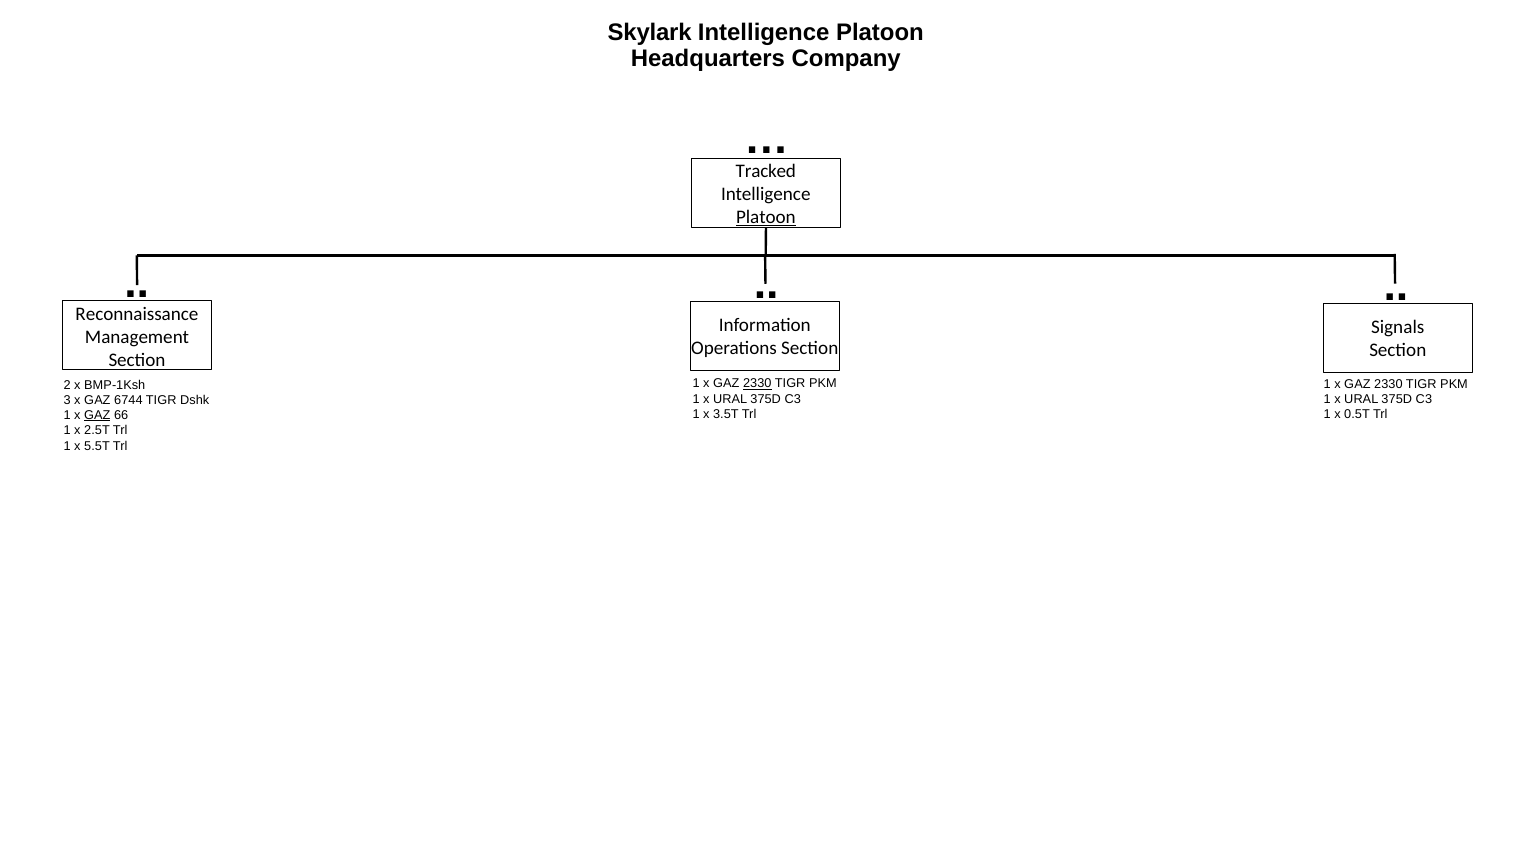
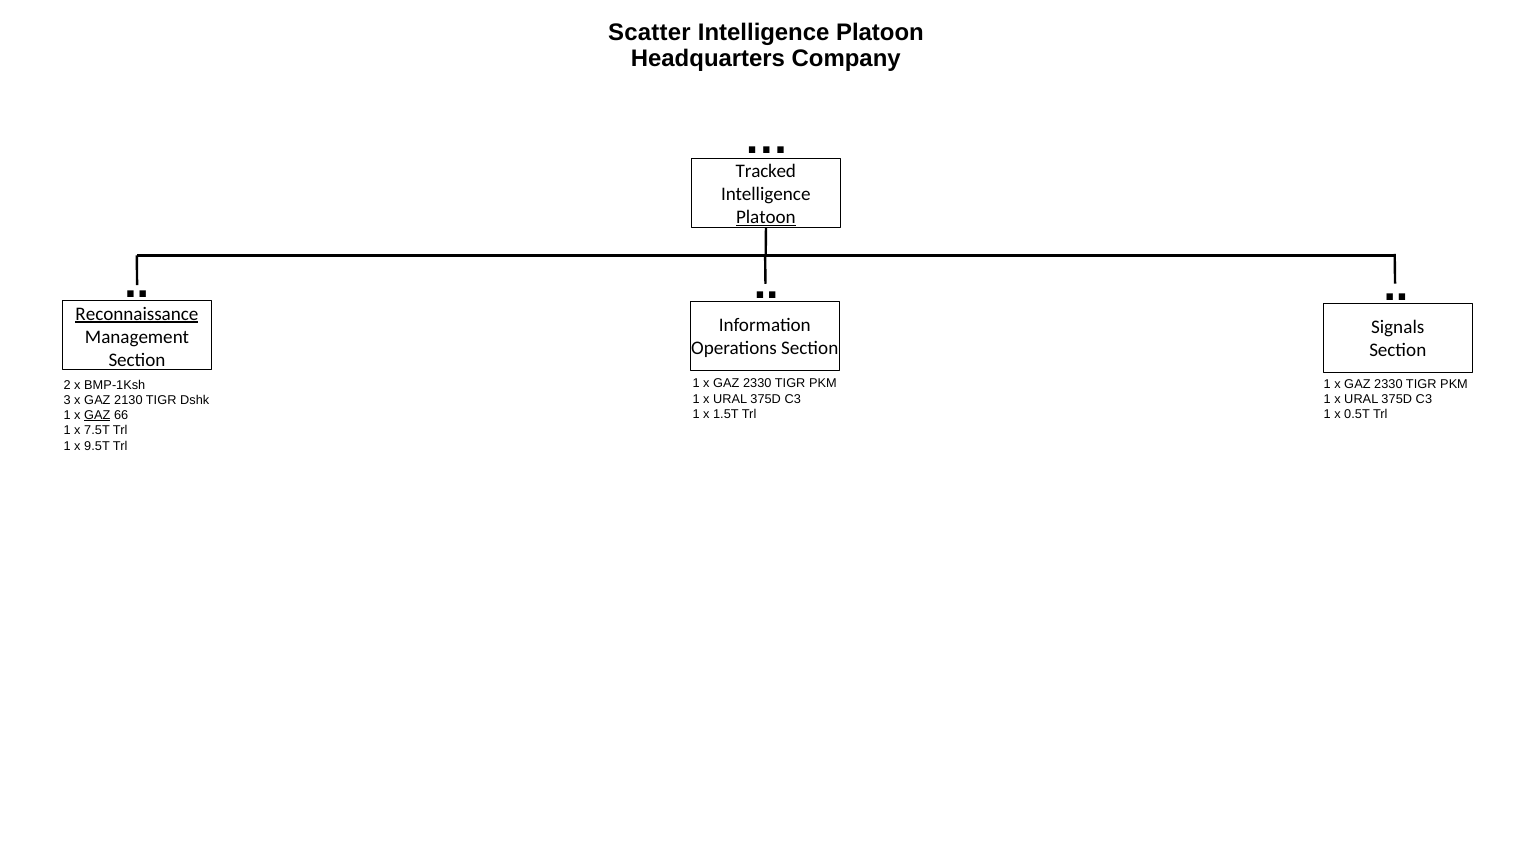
Skylark: Skylark -> Scatter
Reconnaissance underline: none -> present
2330 at (757, 384) underline: present -> none
6744: 6744 -> 2130
3.5T: 3.5T -> 1.5T
2.5T: 2.5T -> 7.5T
5.5T: 5.5T -> 9.5T
